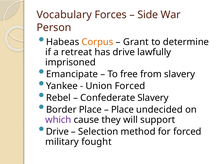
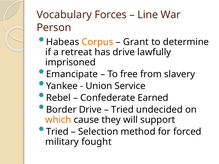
Side: Side -> Line
Union Forced: Forced -> Service
Confederate Slavery: Slavery -> Earned
Border Place: Place -> Drive
Place at (122, 110): Place -> Tried
which colour: purple -> orange
Drive at (57, 132): Drive -> Tried
